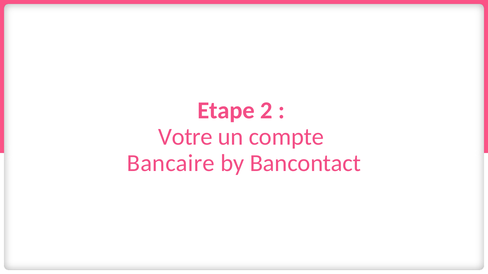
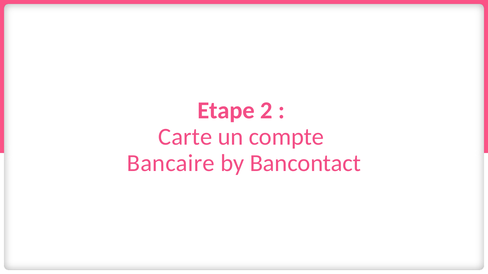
Votre: Votre -> Carte
